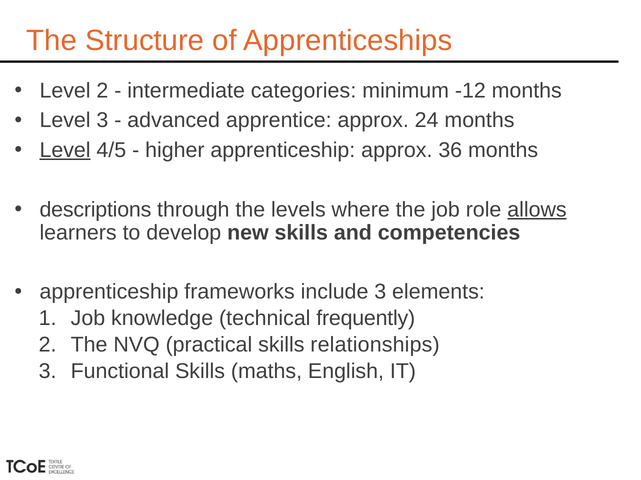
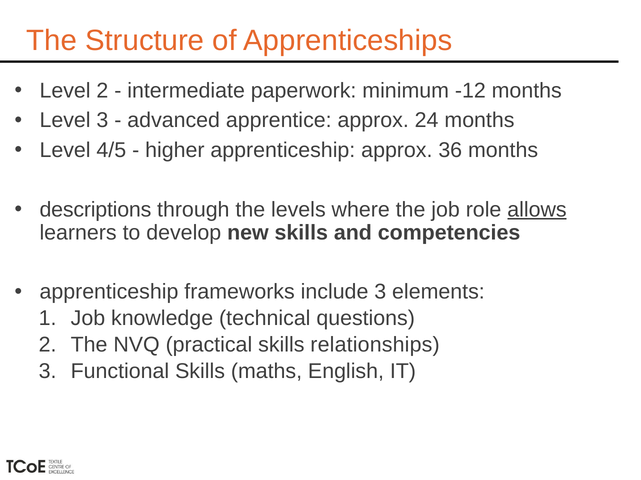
categories: categories -> paperwork
Level at (65, 150) underline: present -> none
frequently: frequently -> questions
